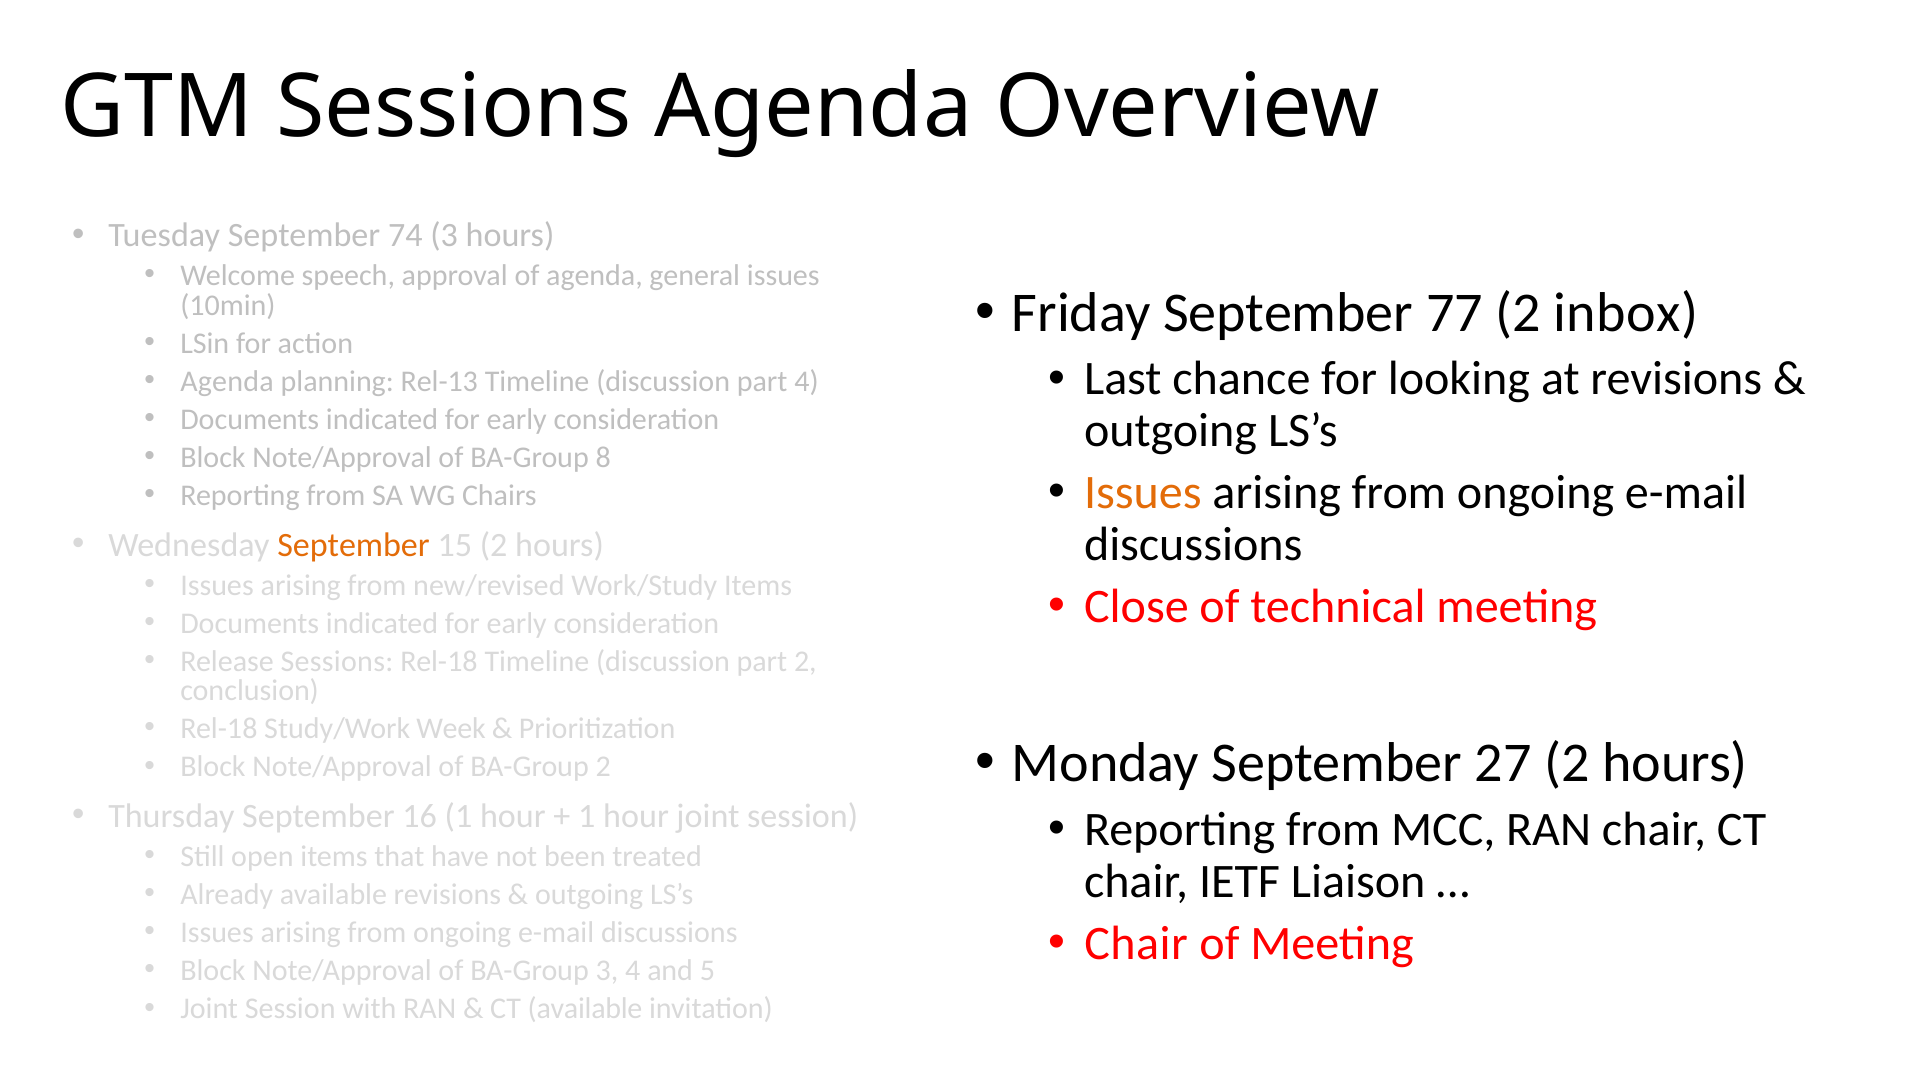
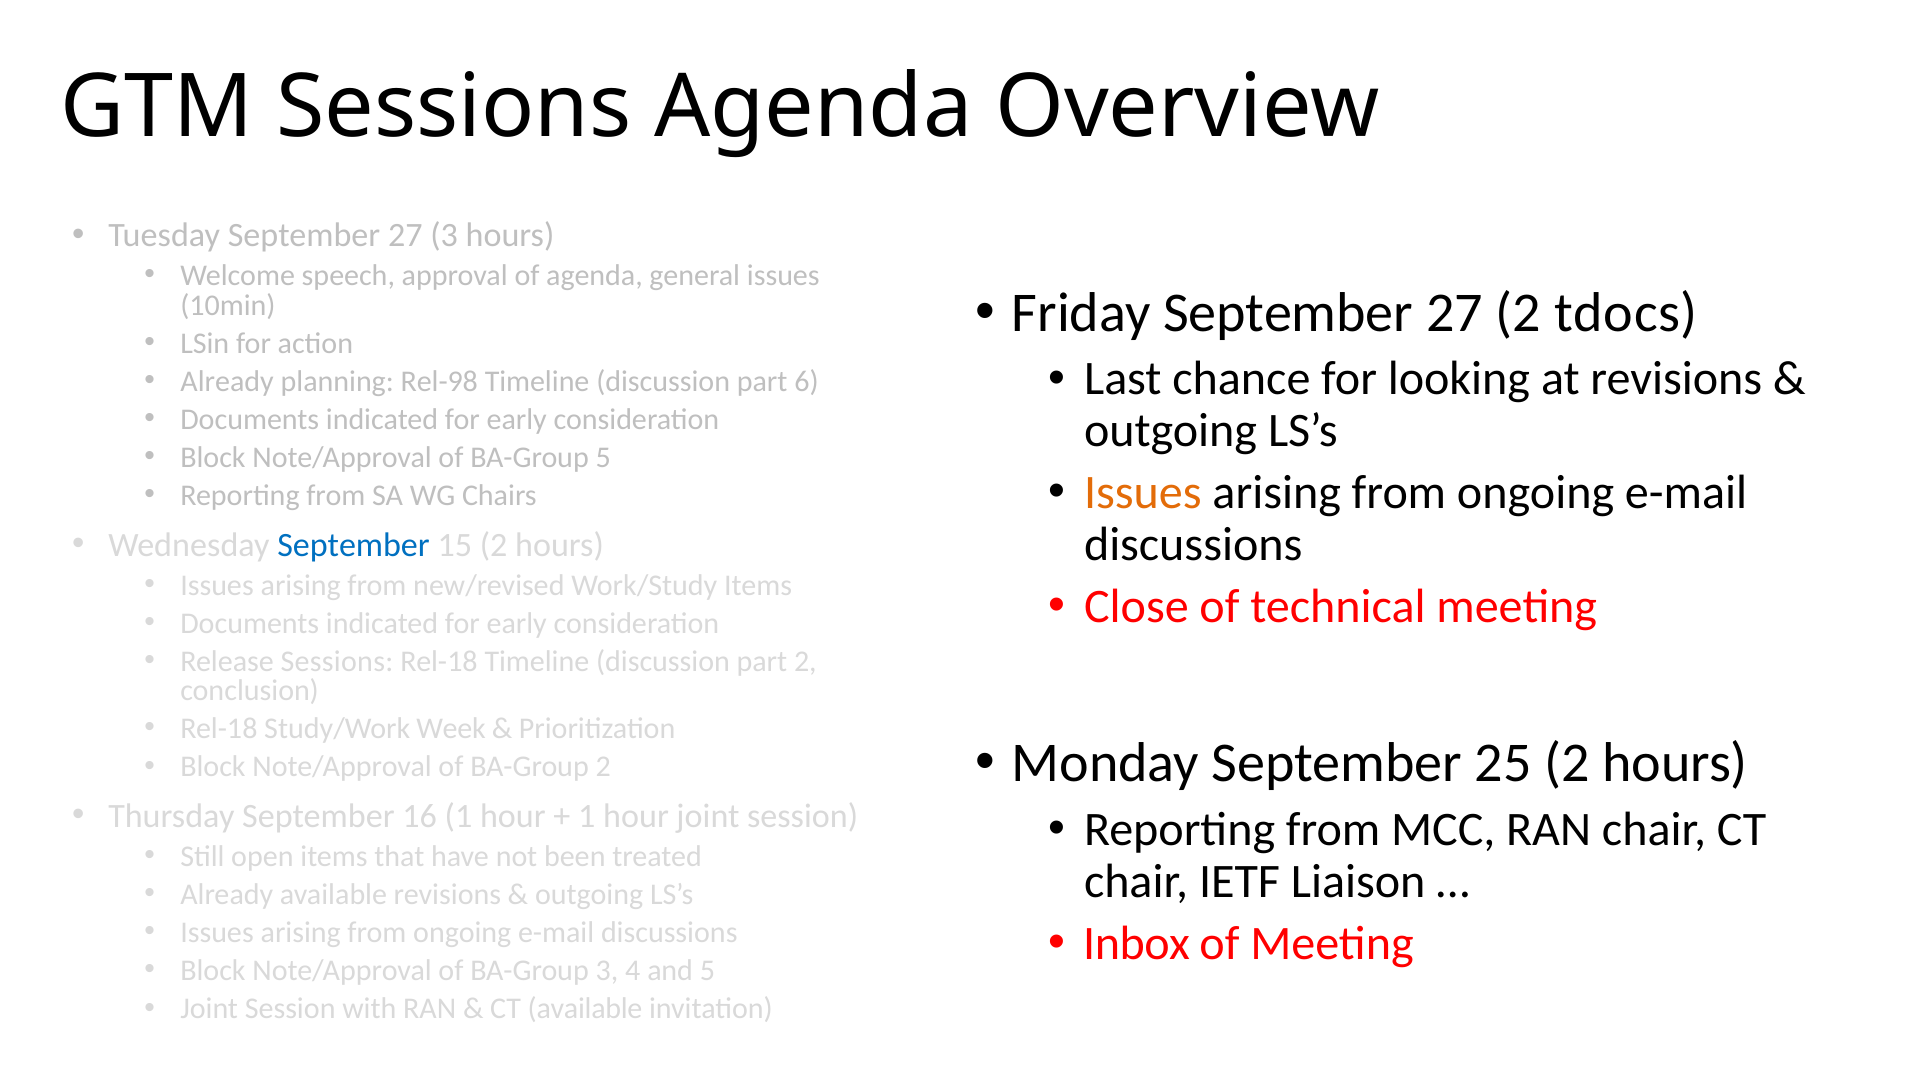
Tuesday September 74: 74 -> 27
Friday September 77: 77 -> 27
inbox: inbox -> tdocs
Agenda at (227, 381): Agenda -> Already
Rel-13: Rel-13 -> Rel-98
part 4: 4 -> 6
BA-Group 8: 8 -> 5
September at (354, 545) colour: orange -> blue
27: 27 -> 25
Chair at (1136, 943): Chair -> Inbox
